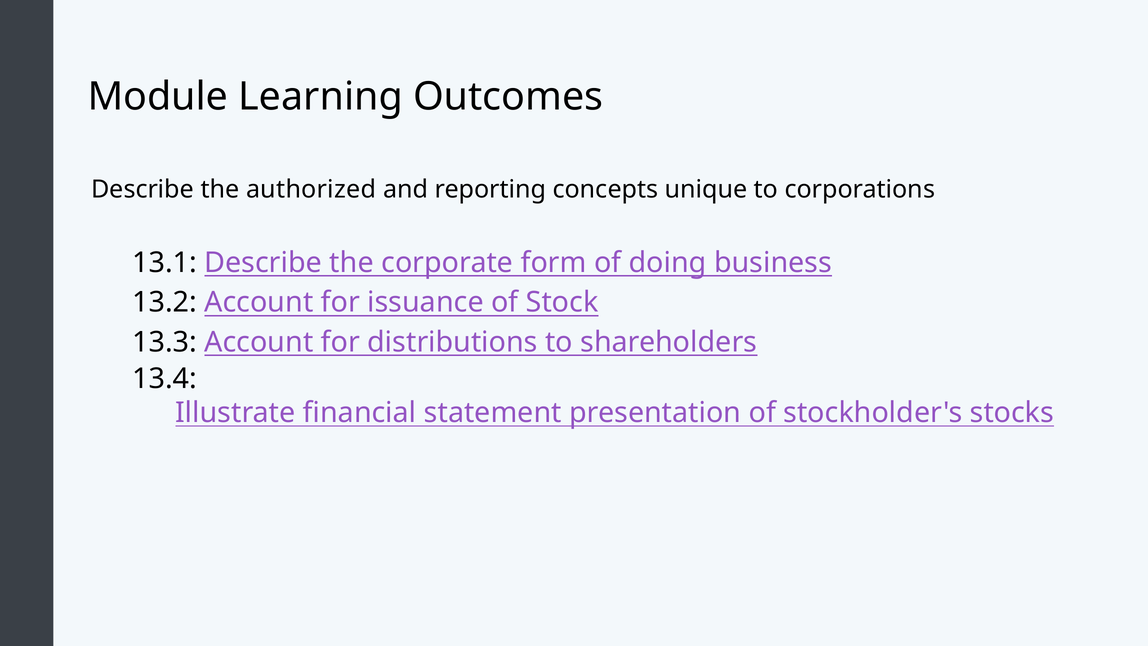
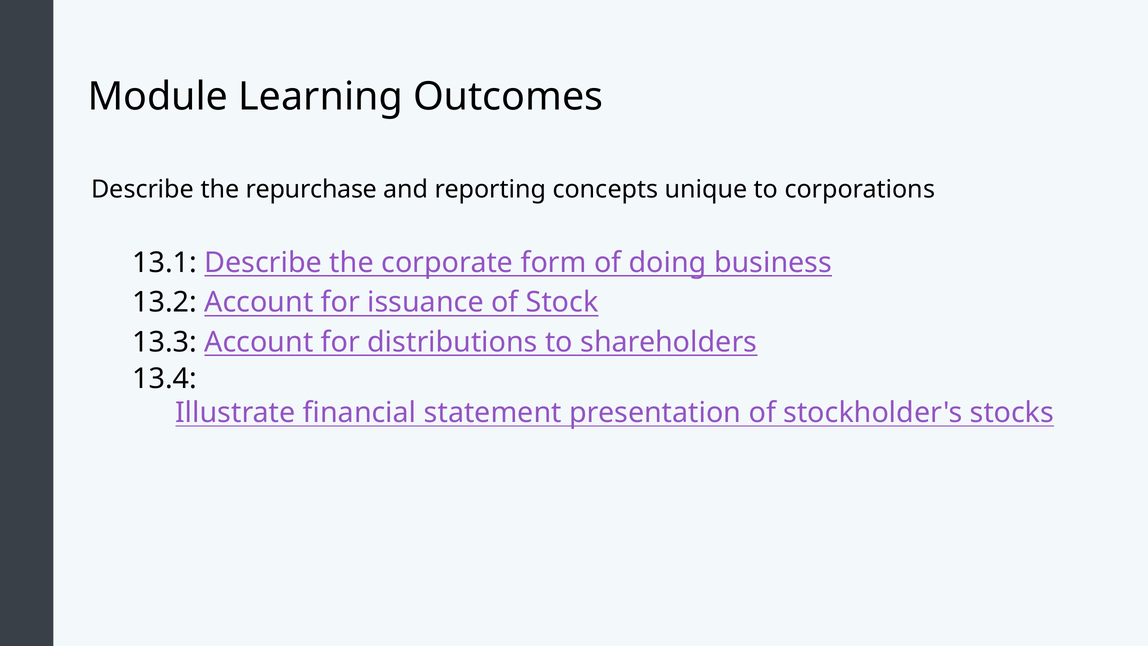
authorized: authorized -> repurchase
